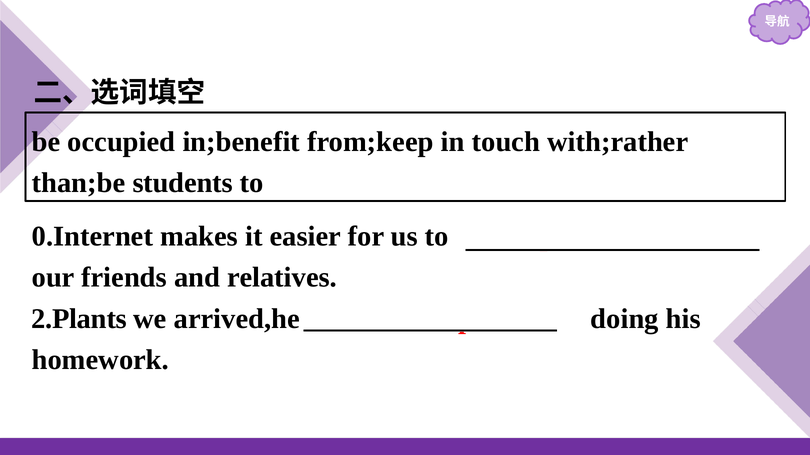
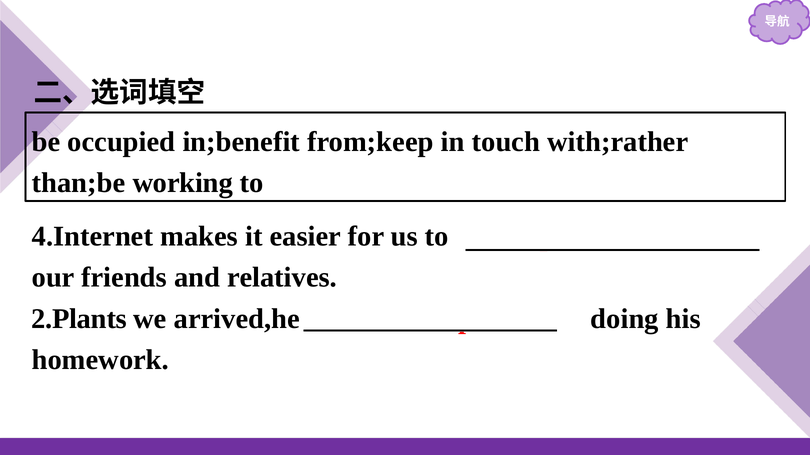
students: students -> working
0.Internet: 0.Internet -> 4.Internet
